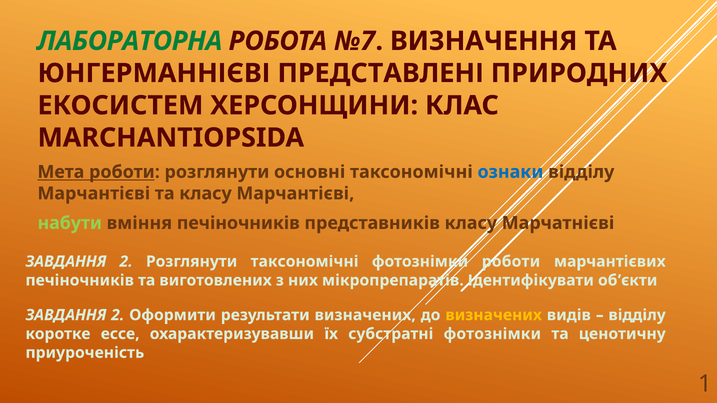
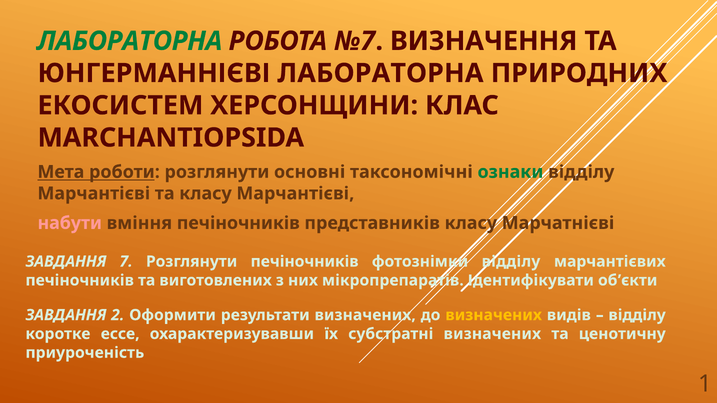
ЮНГЕРМАННІЄВІ ПРЕДСТАВЛЕНІ: ПРЕДСТАВЛЕНІ -> ЛАБОРАТОРНА
ознаки colour: blue -> green
набути colour: light green -> pink
2 at (126, 262): 2 -> 7
Розглянути таксономічні: таксономічні -> печіночників
фотознімки роботи: роботи -> відділу
субстратні фотознімки: фотознімки -> визначених
